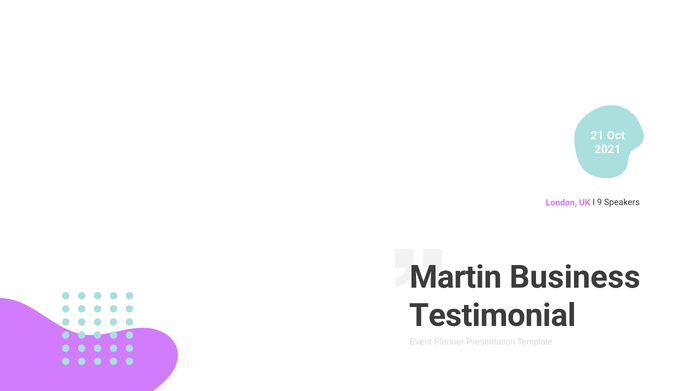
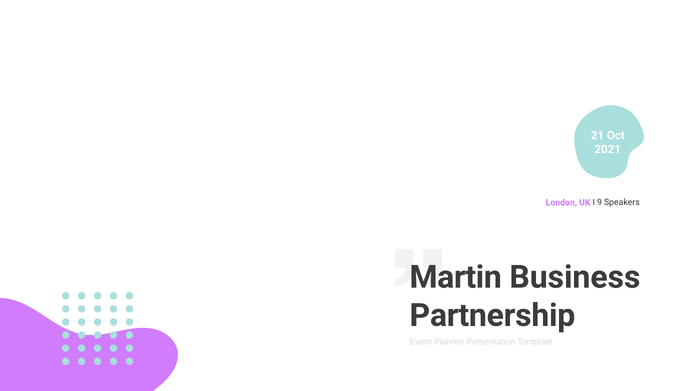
Testimonial: Testimonial -> Partnership
